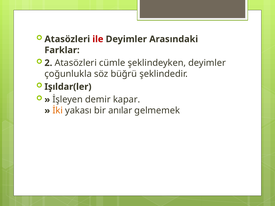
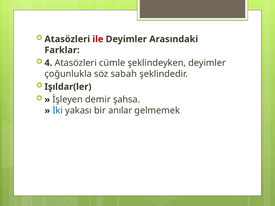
2: 2 -> 4
büğrü: büğrü -> sabah
kapar: kapar -> şahsa
İki colour: orange -> blue
